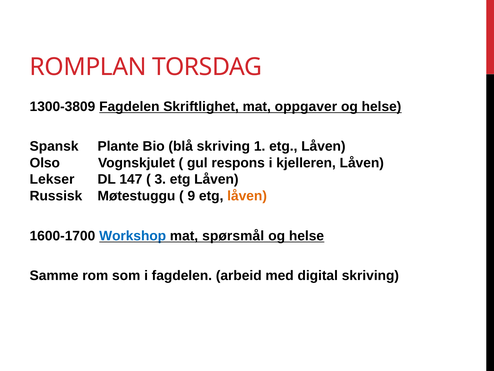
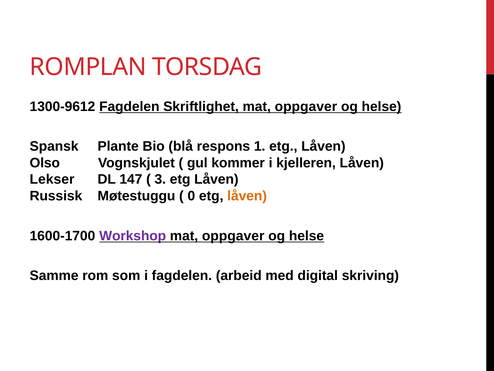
1300-3809: 1300-3809 -> 1300-9612
blå skriving: skriving -> respons
respons: respons -> kommer
9: 9 -> 0
Workshop colour: blue -> purple
spørsmål at (233, 236): spørsmål -> oppgaver
